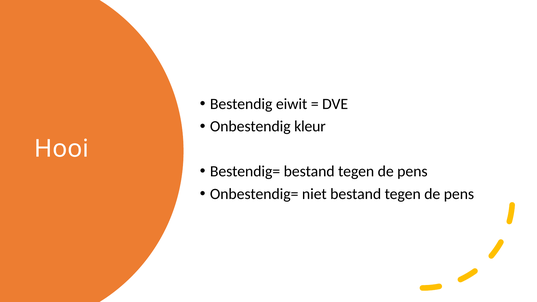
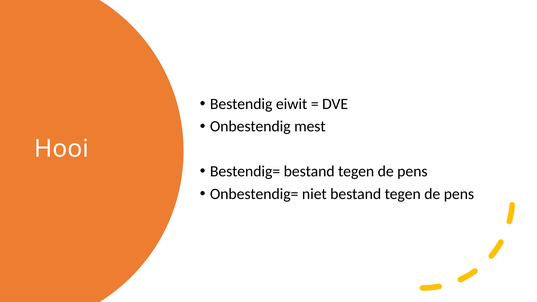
kleur: kleur -> mest
